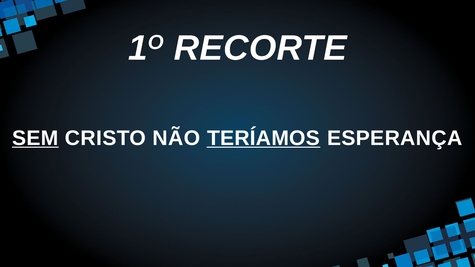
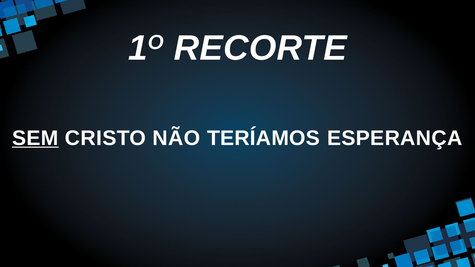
TERÍAMOS underline: present -> none
